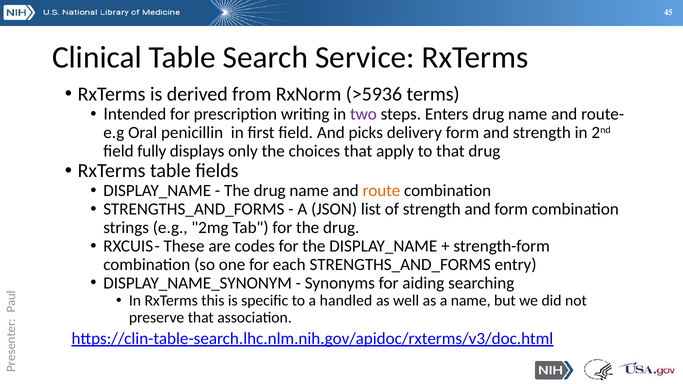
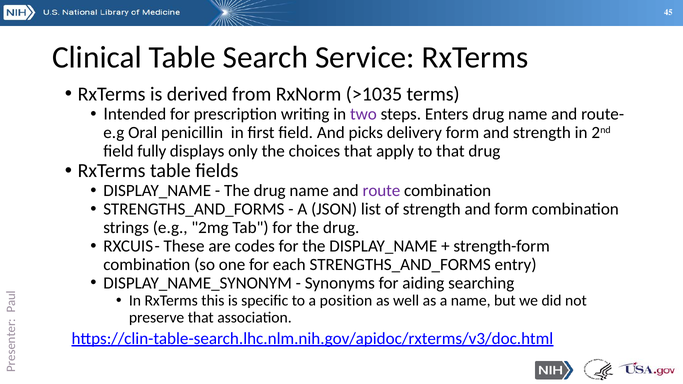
>5936: >5936 -> >1035
route colour: orange -> purple
handled: handled -> position
